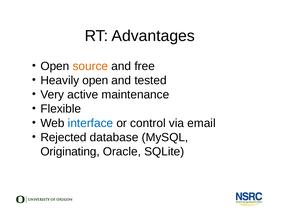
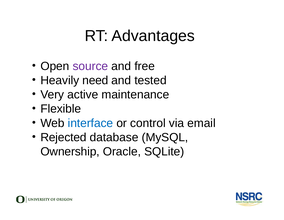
source colour: orange -> purple
Heavily open: open -> need
Originating: Originating -> Ownership
